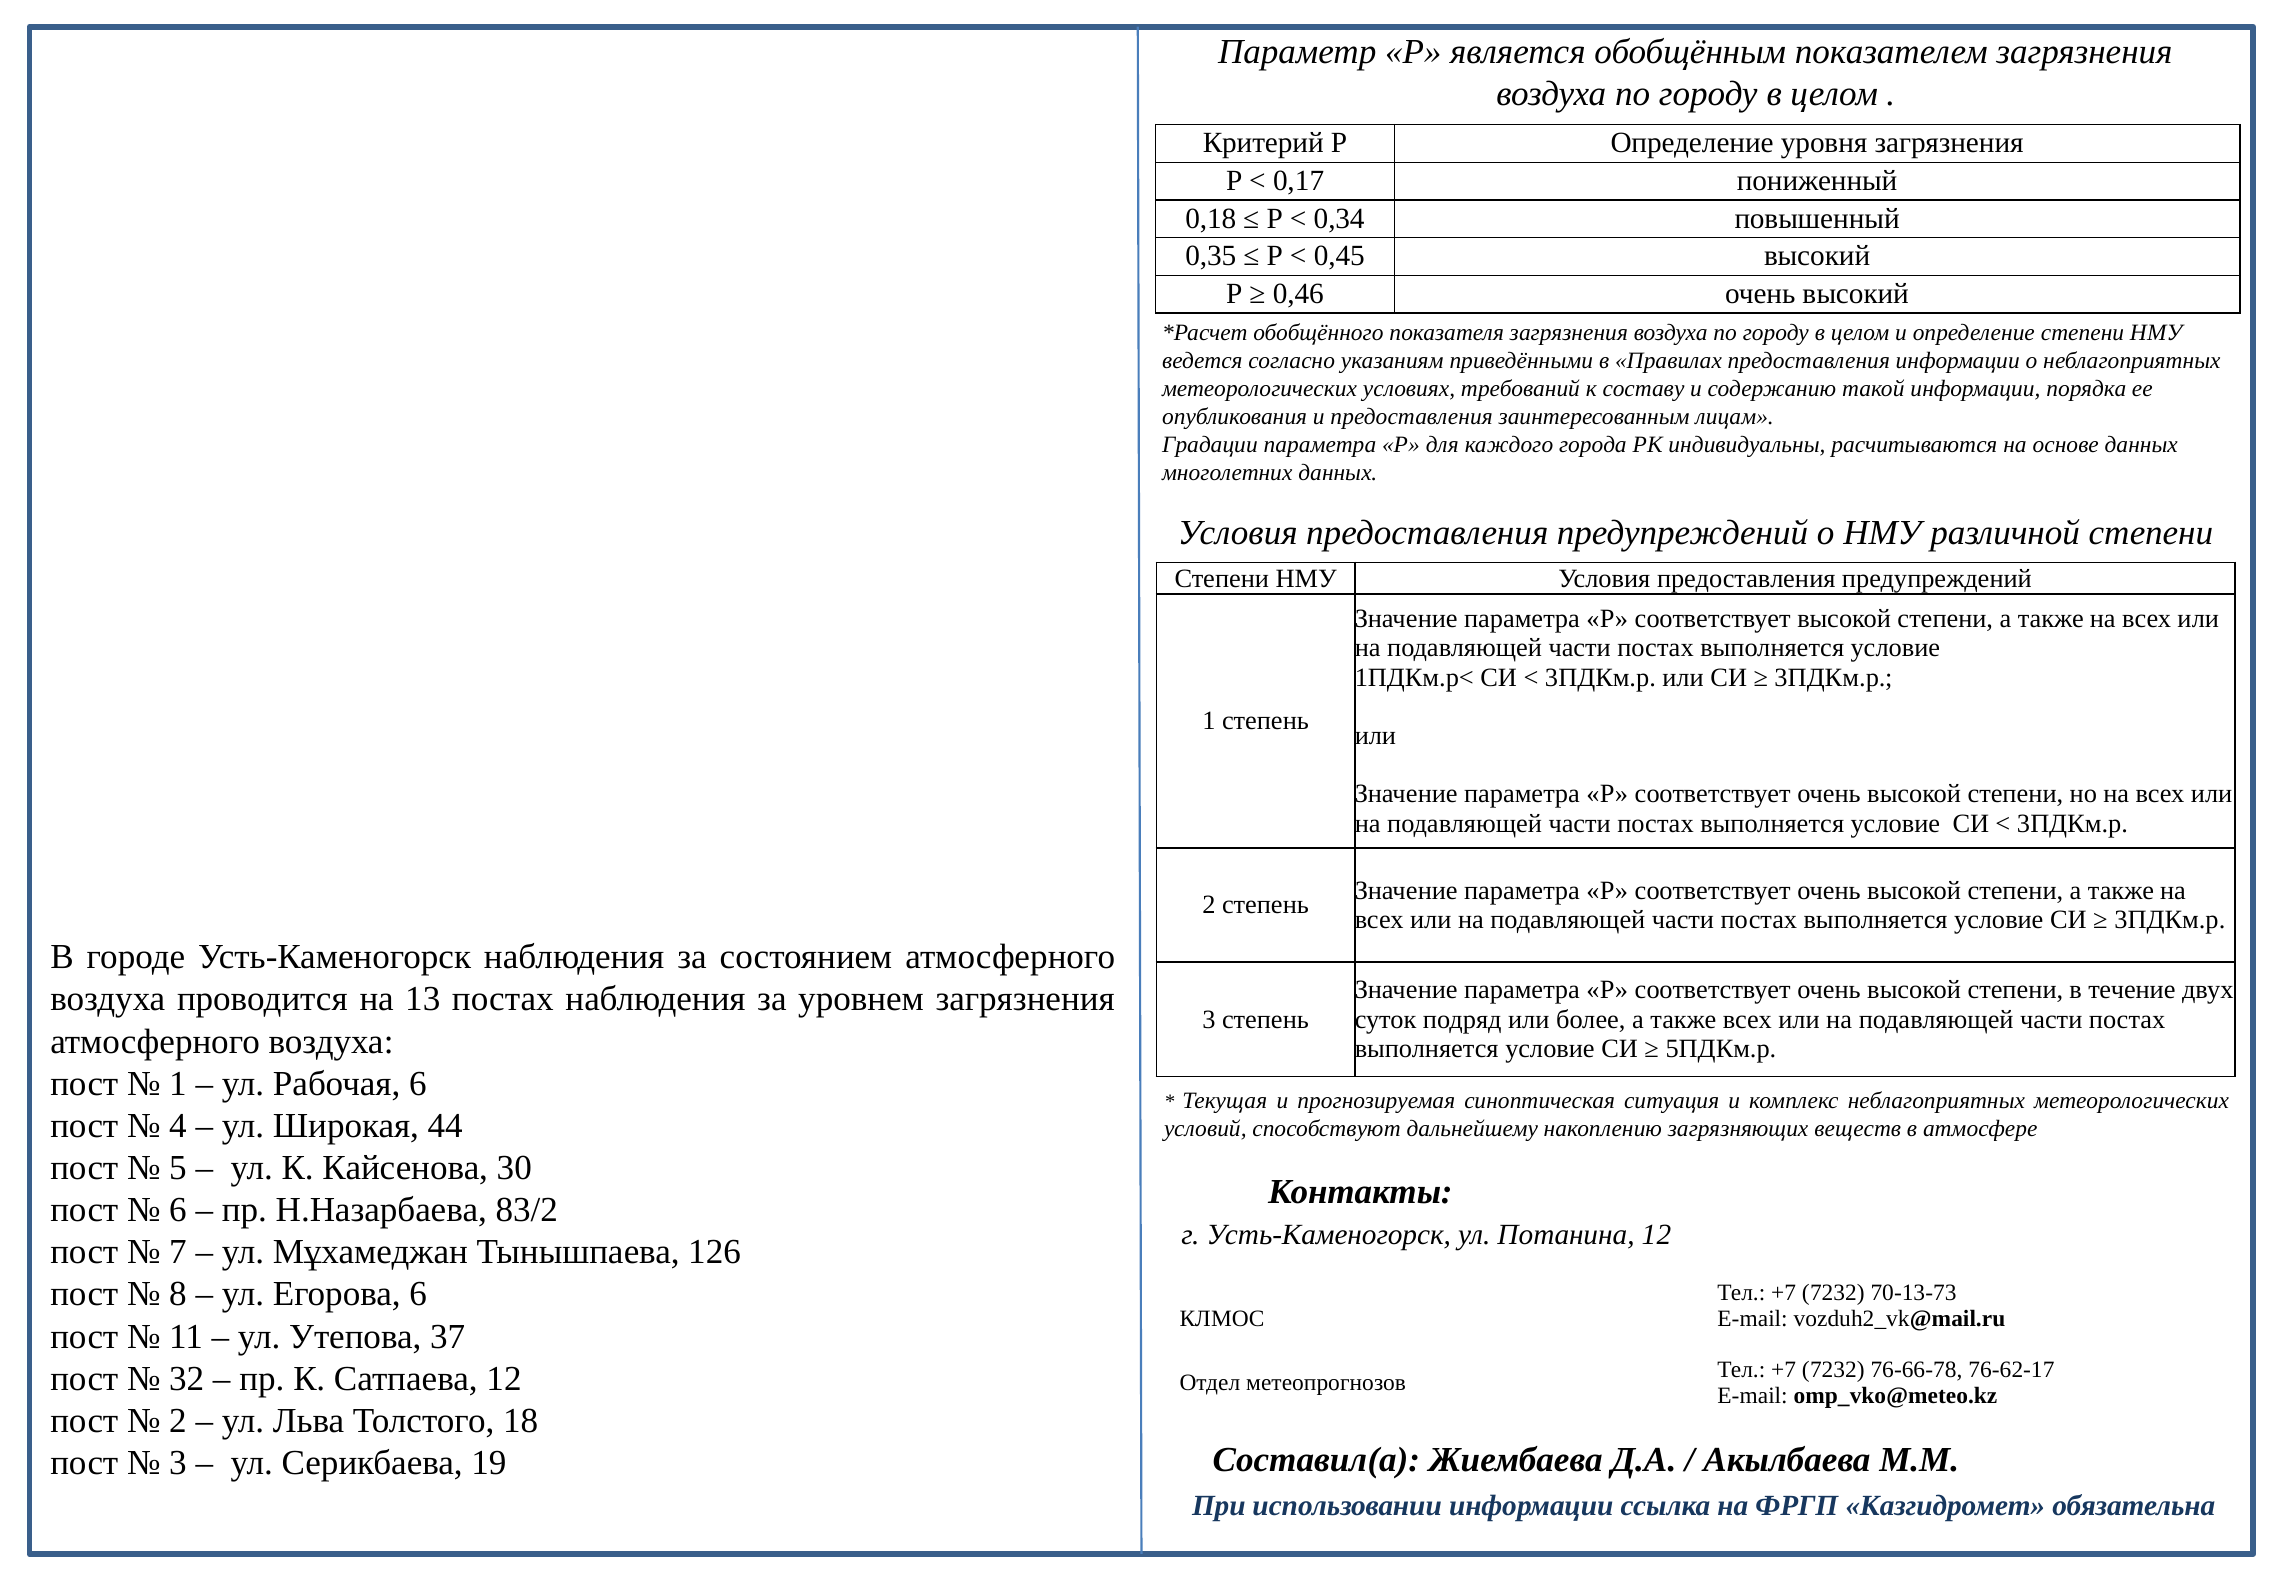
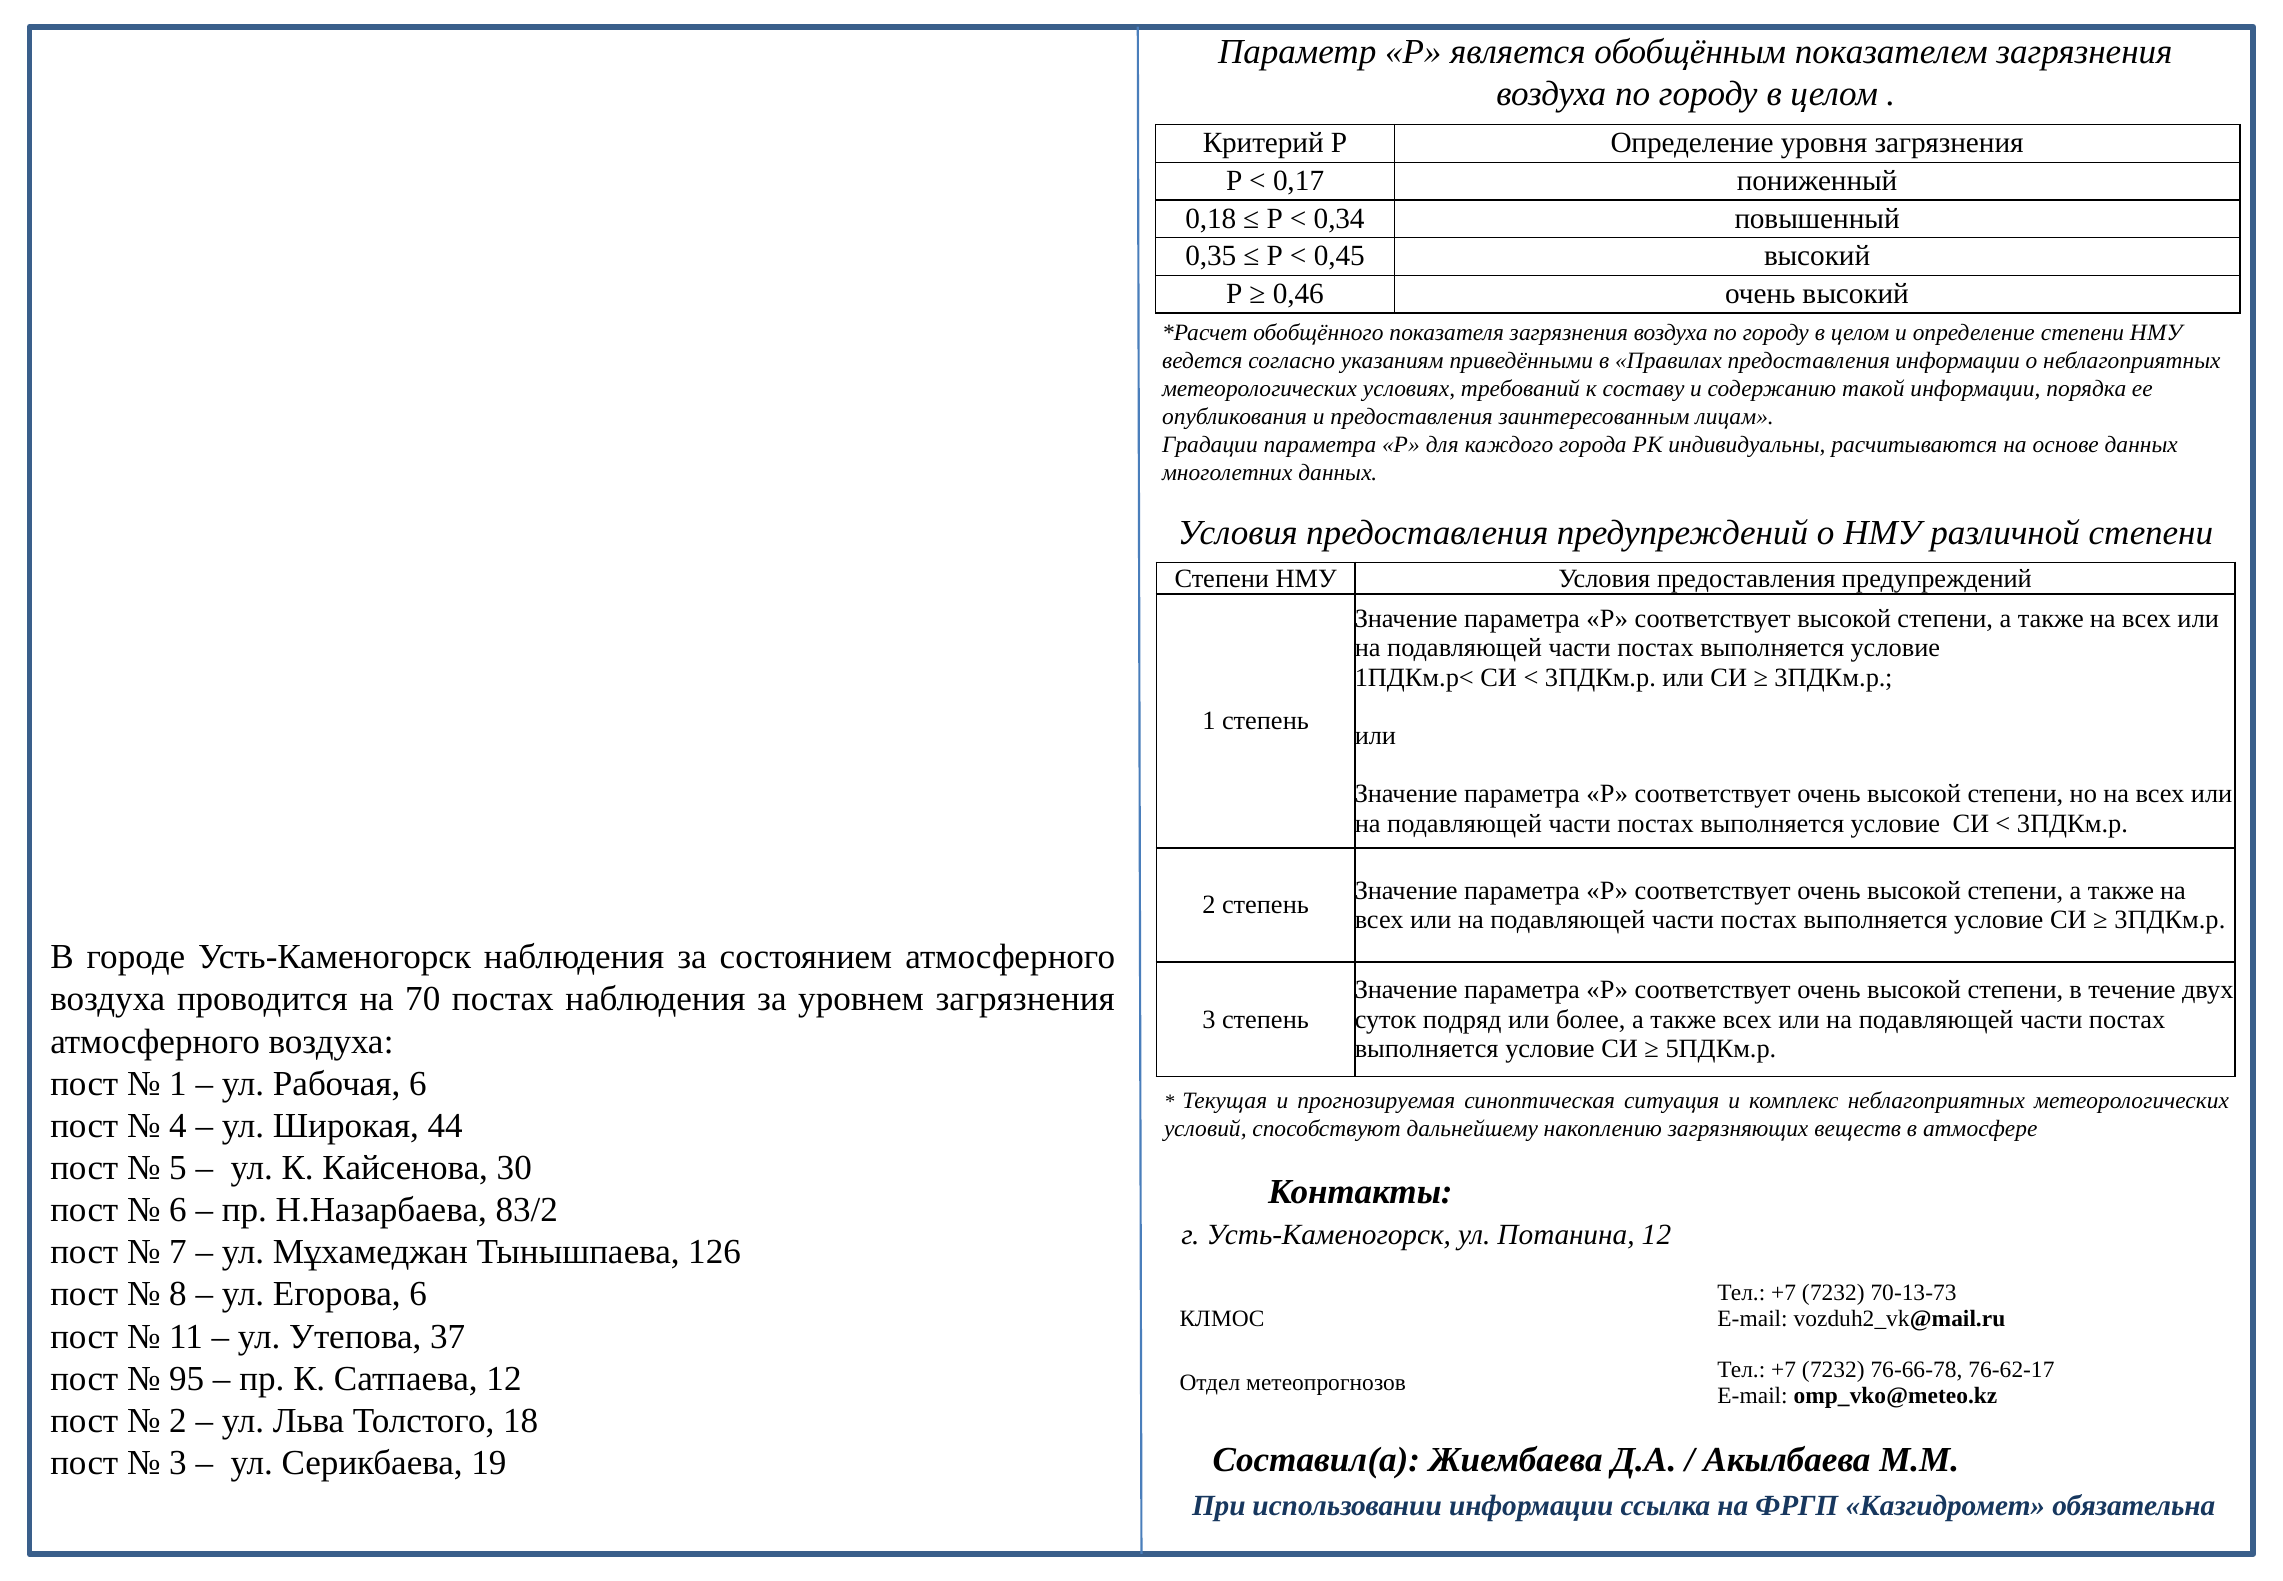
13: 13 -> 70
32: 32 -> 95
